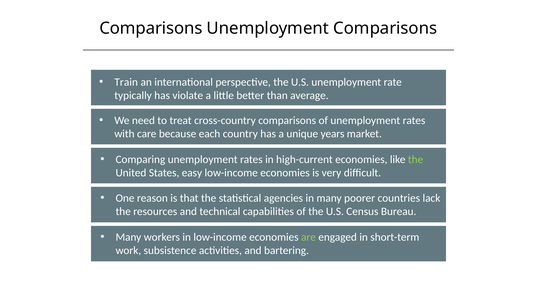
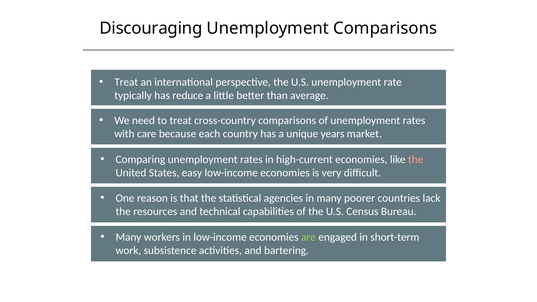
Comparisons at (151, 28): Comparisons -> Discouraging
Train at (126, 82): Train -> Treat
violate: violate -> reduce
the at (416, 160) colour: light green -> pink
